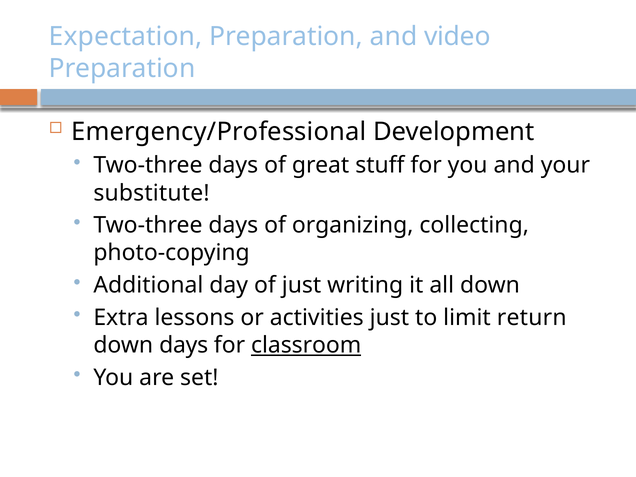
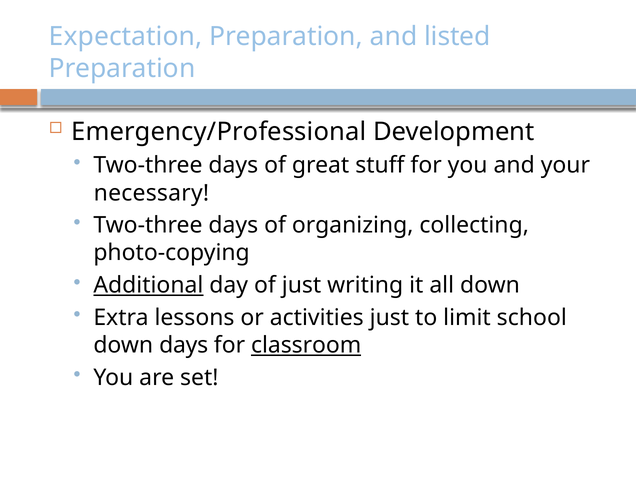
video: video -> listed
substitute: substitute -> necessary
Additional underline: none -> present
return: return -> school
